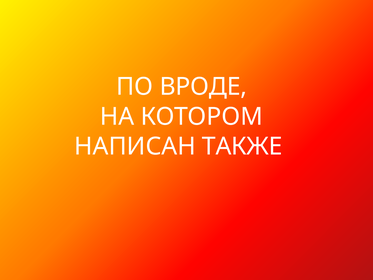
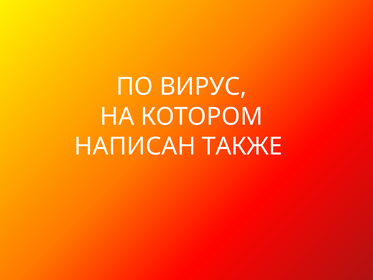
ВРОДЕ: ВРОДЕ -> ВИРУС
